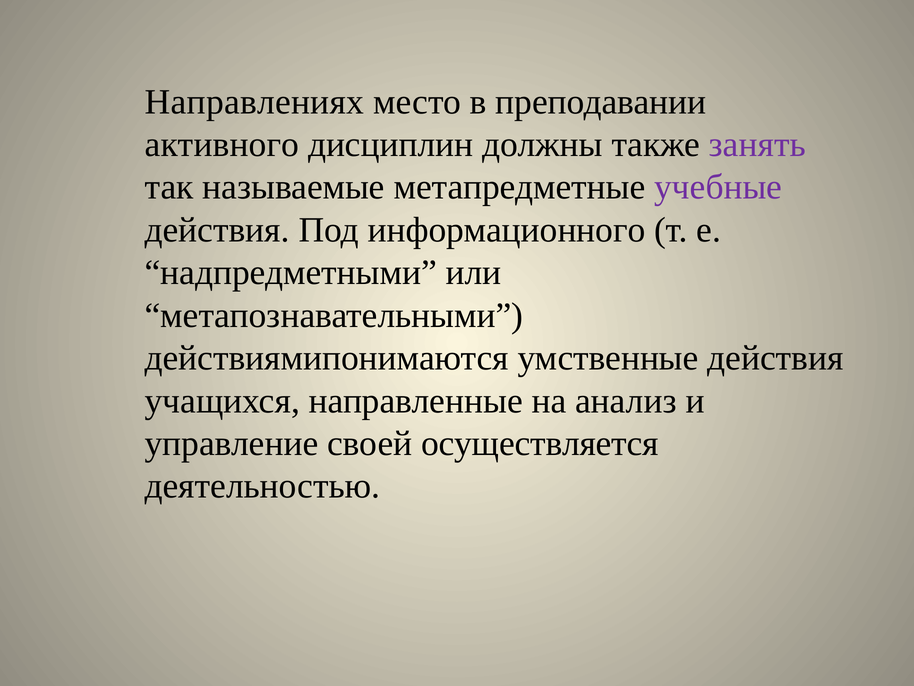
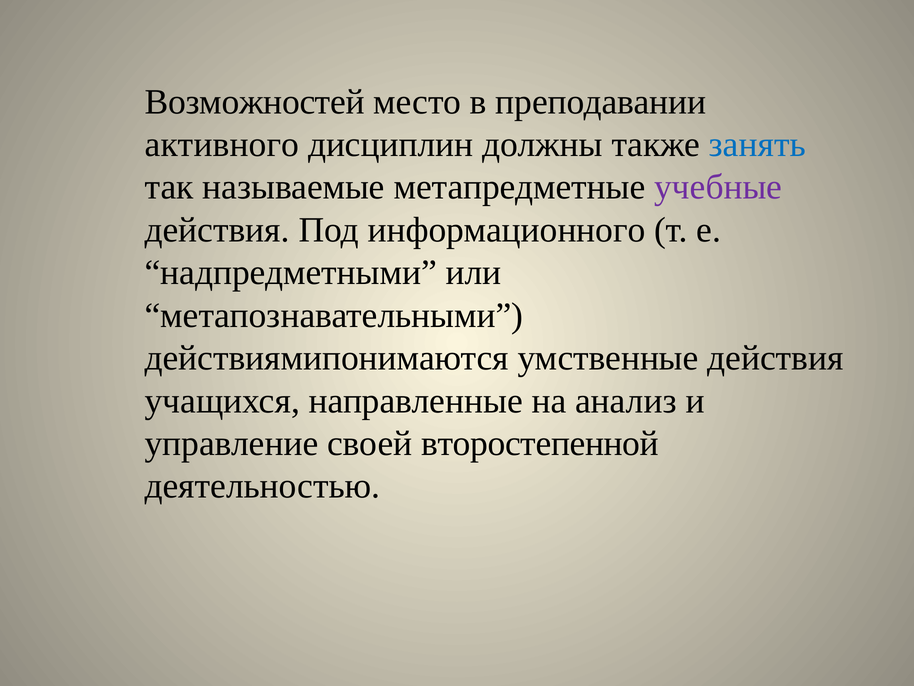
Направлениях: Направлениях -> Возможностей
занять colour: purple -> blue
осуществляется: осуществляется -> второстепенной
